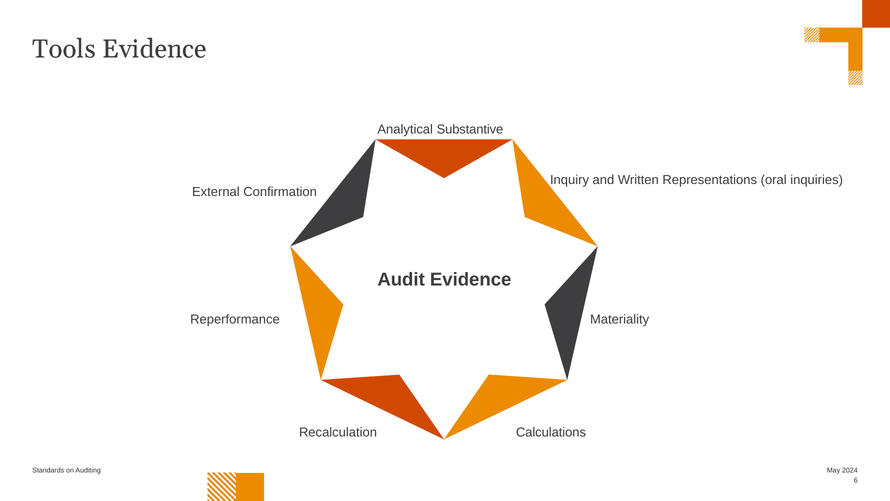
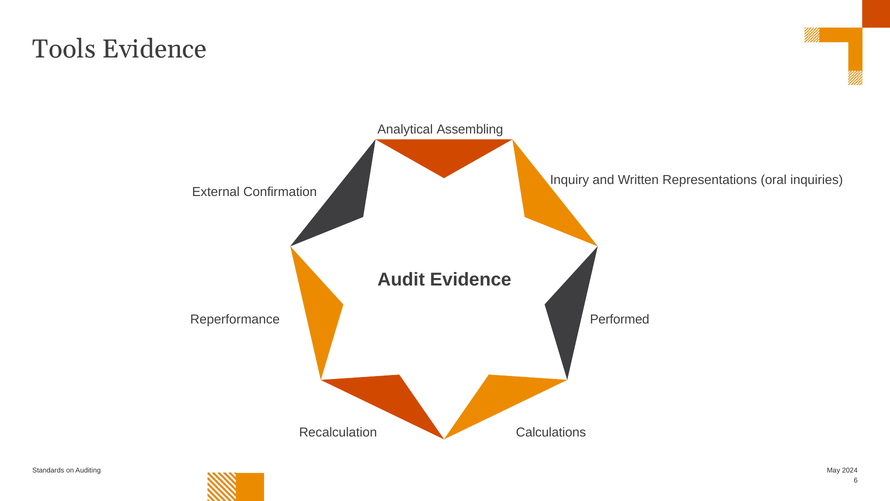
Substantive: Substantive -> Assembling
Materiality: Materiality -> Performed
